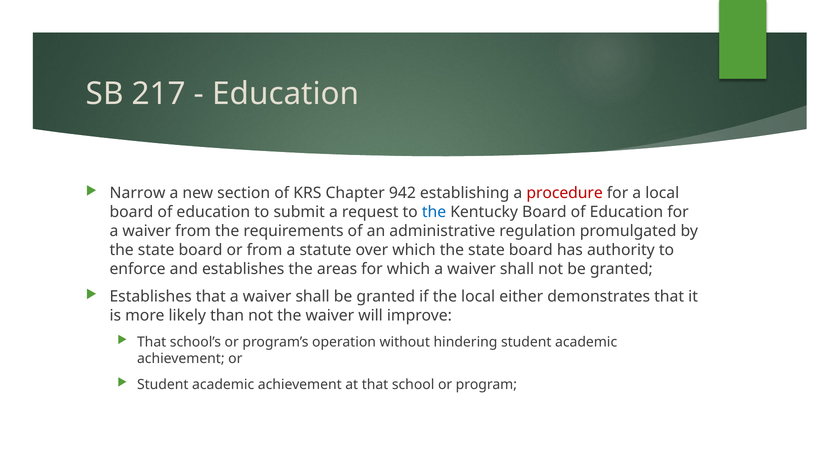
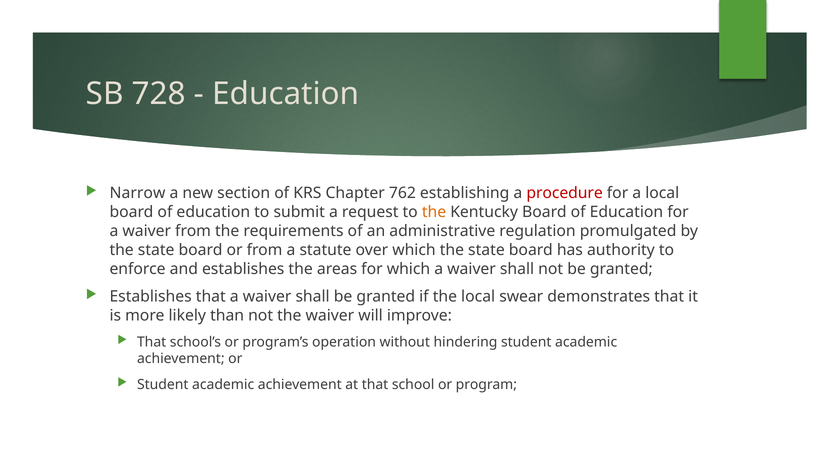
217: 217 -> 728
942: 942 -> 762
the at (434, 212) colour: blue -> orange
either: either -> swear
